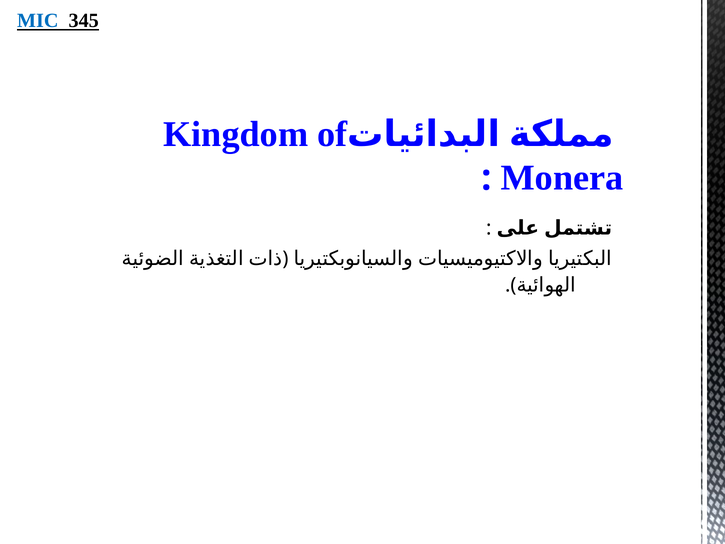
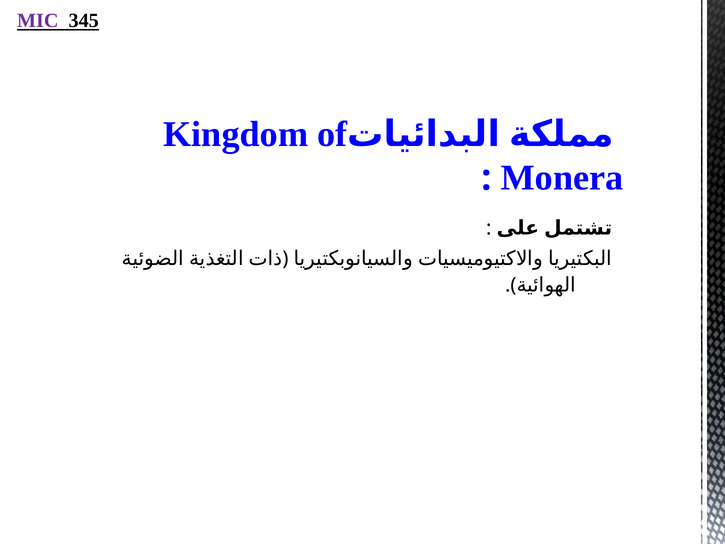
MIC colour: blue -> purple
